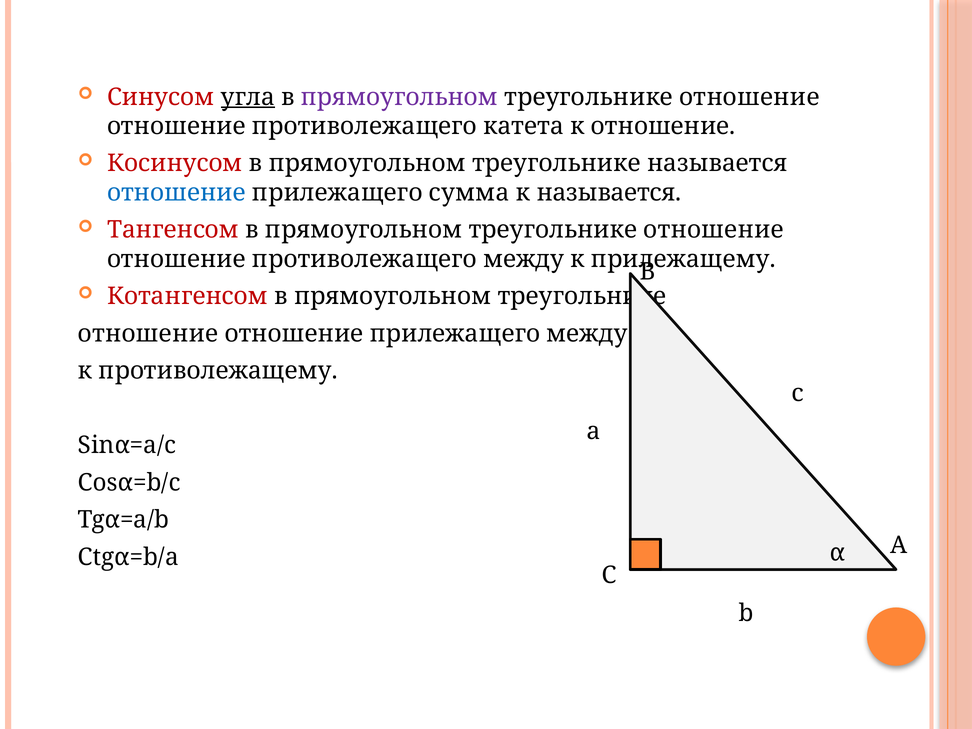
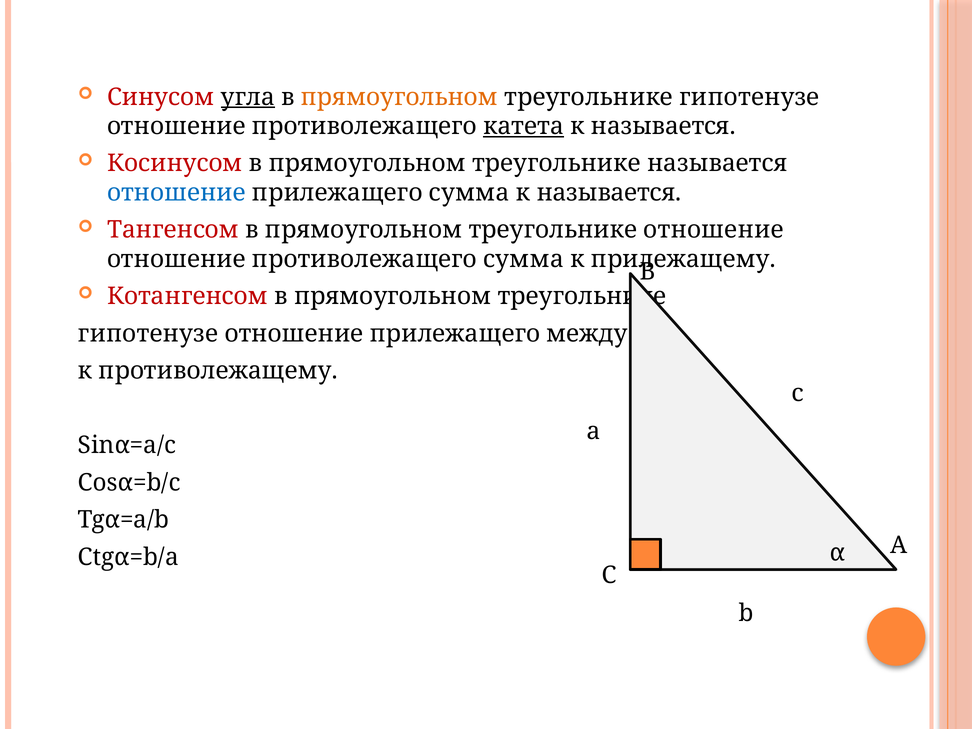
прямоугольном at (399, 97) colour: purple -> orange
отношение at (749, 97): отношение -> гипотенузе
катета underline: none -> present
отношение at (663, 126): отношение -> называется
противолежащего между: между -> сумма
отношение at (148, 334): отношение -> гипотенузе
